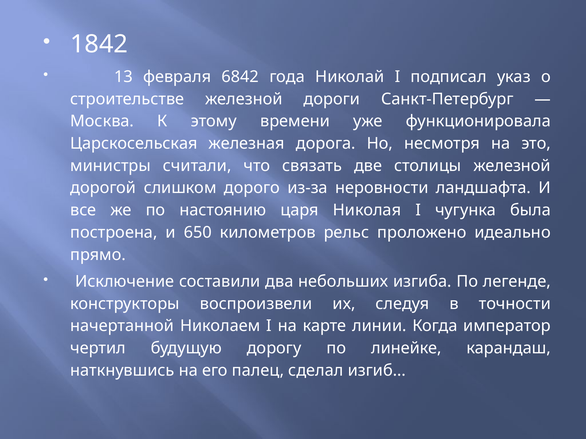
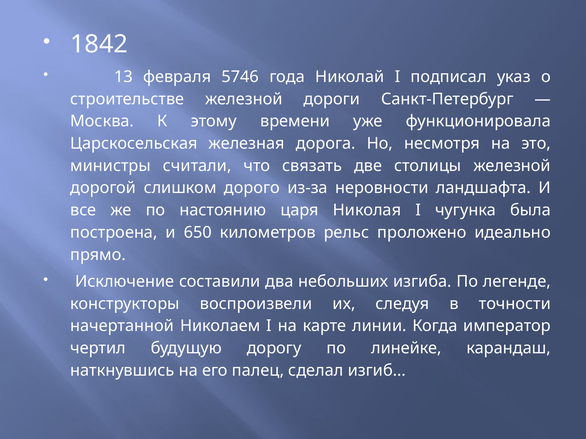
6842: 6842 -> 5746
